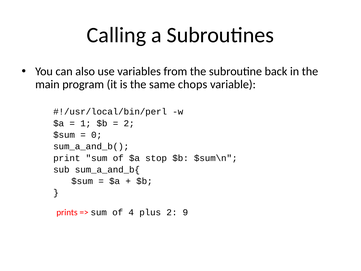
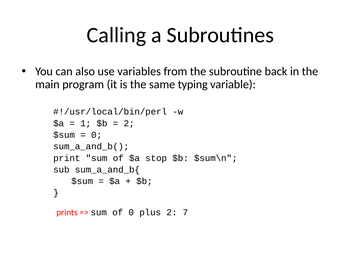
chops: chops -> typing
of 4: 4 -> 0
9: 9 -> 7
